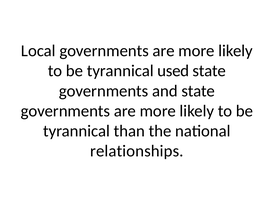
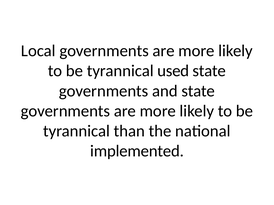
relationships: relationships -> implemented
